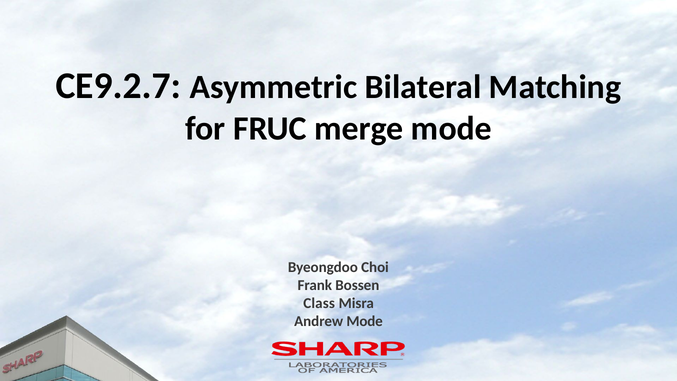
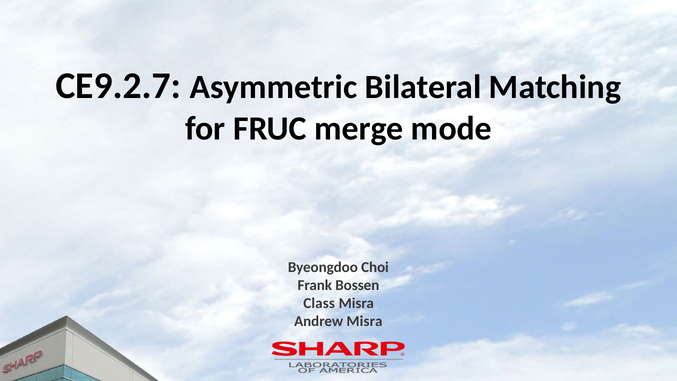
Andrew Mode: Mode -> Misra
